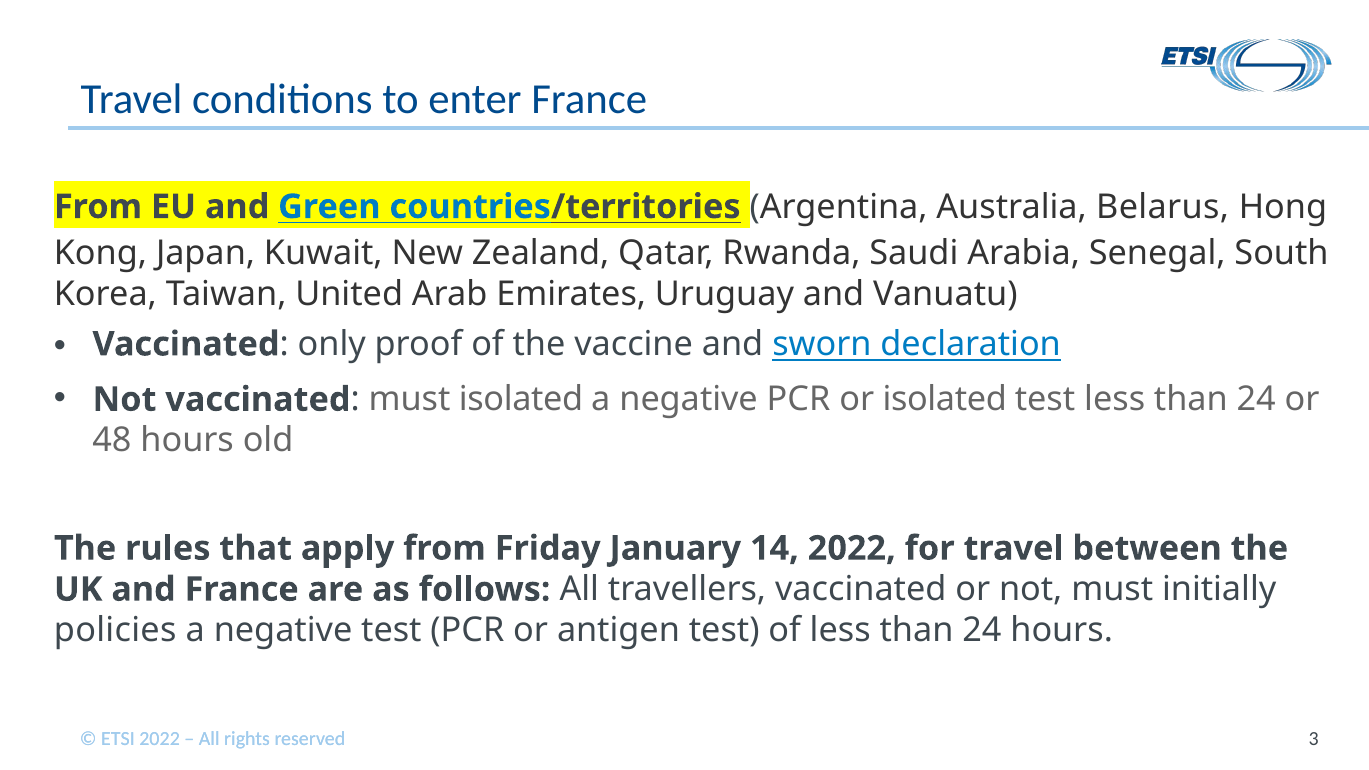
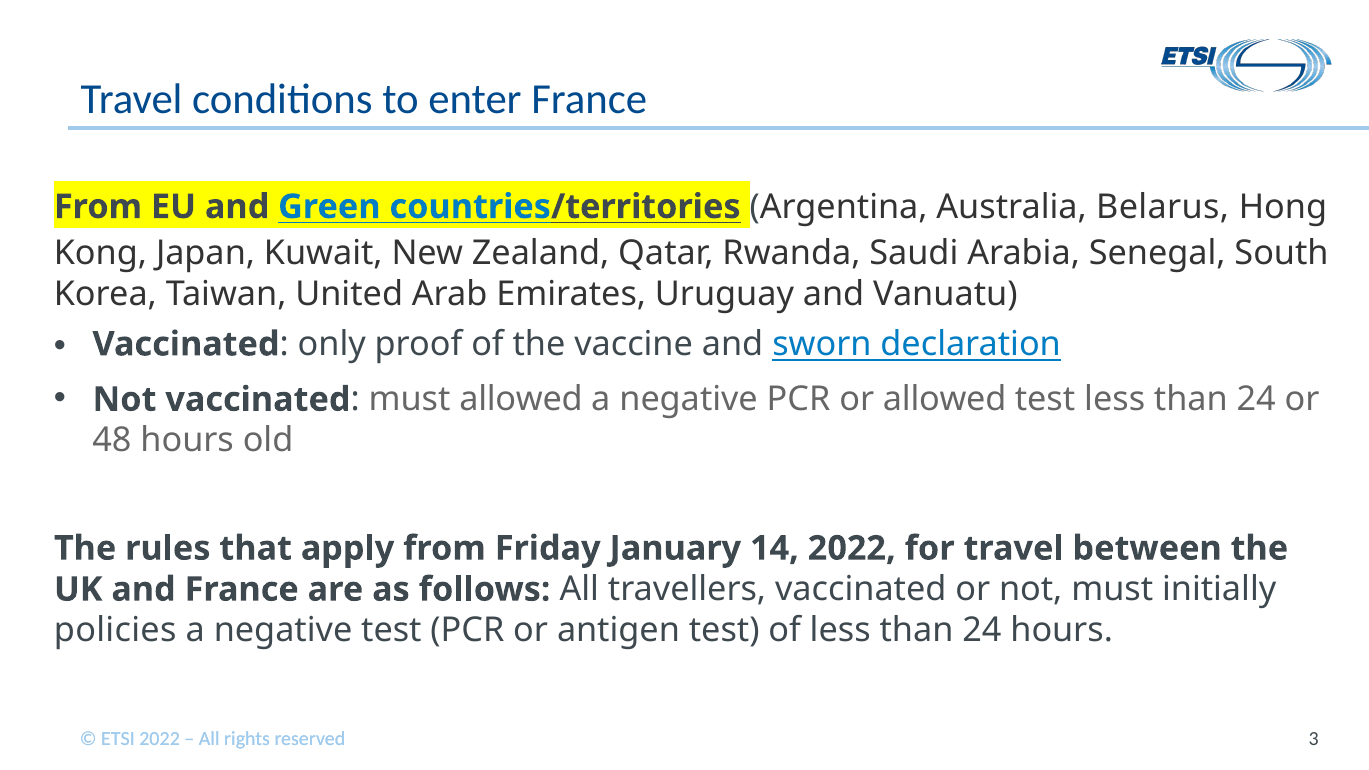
must isolated: isolated -> allowed
or isolated: isolated -> allowed
